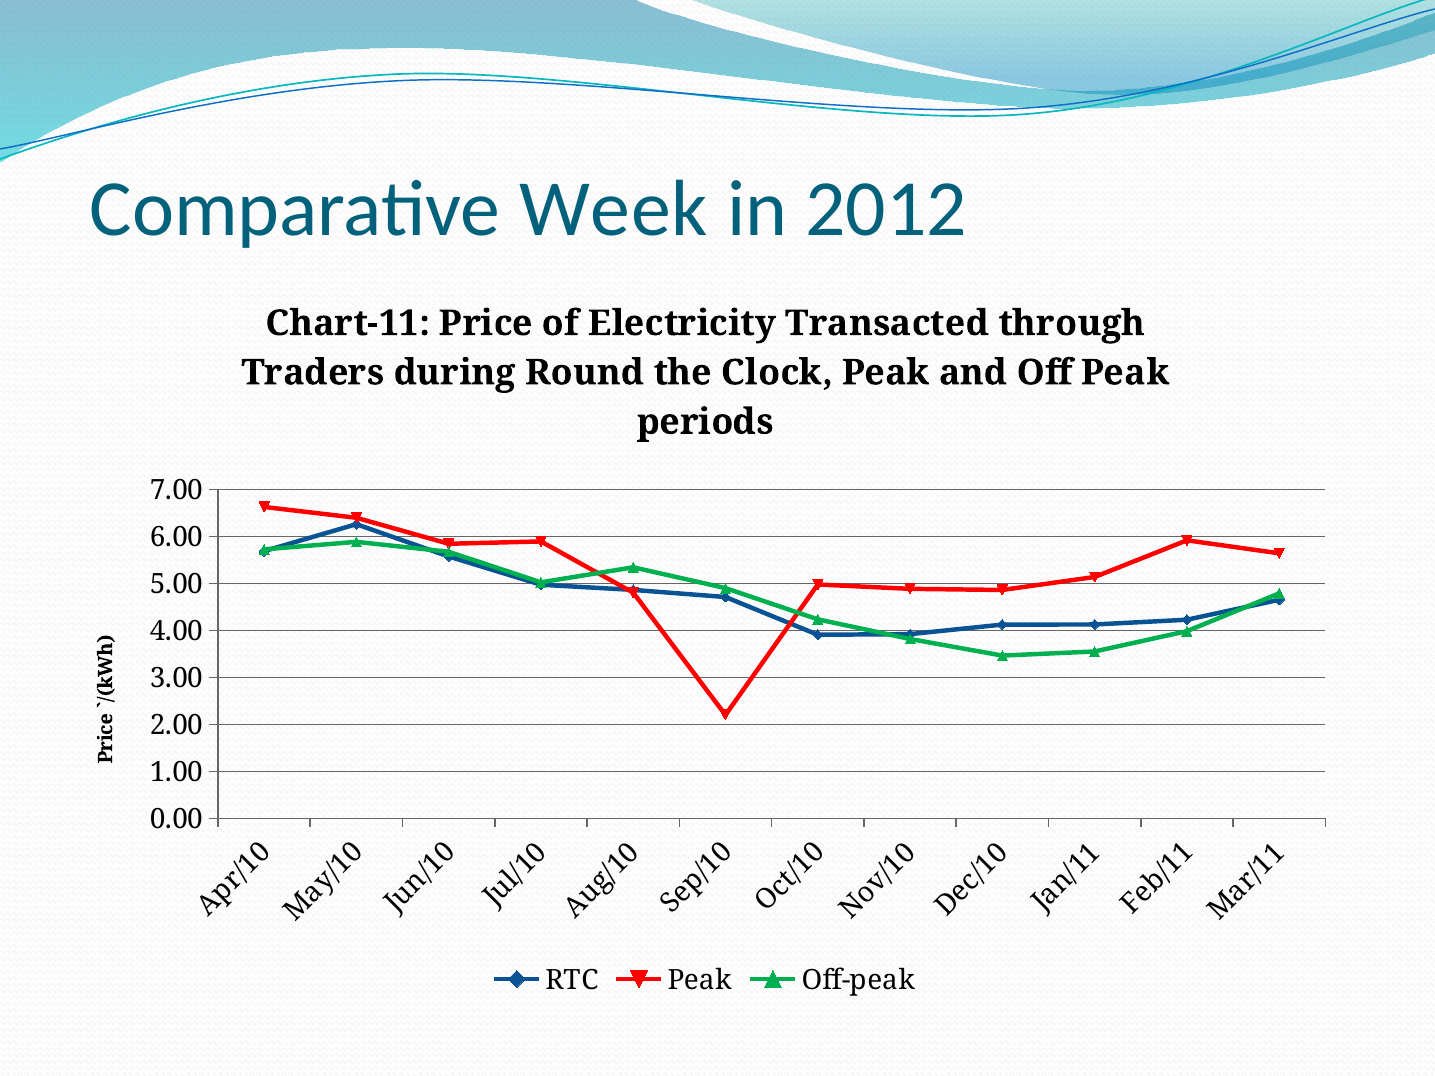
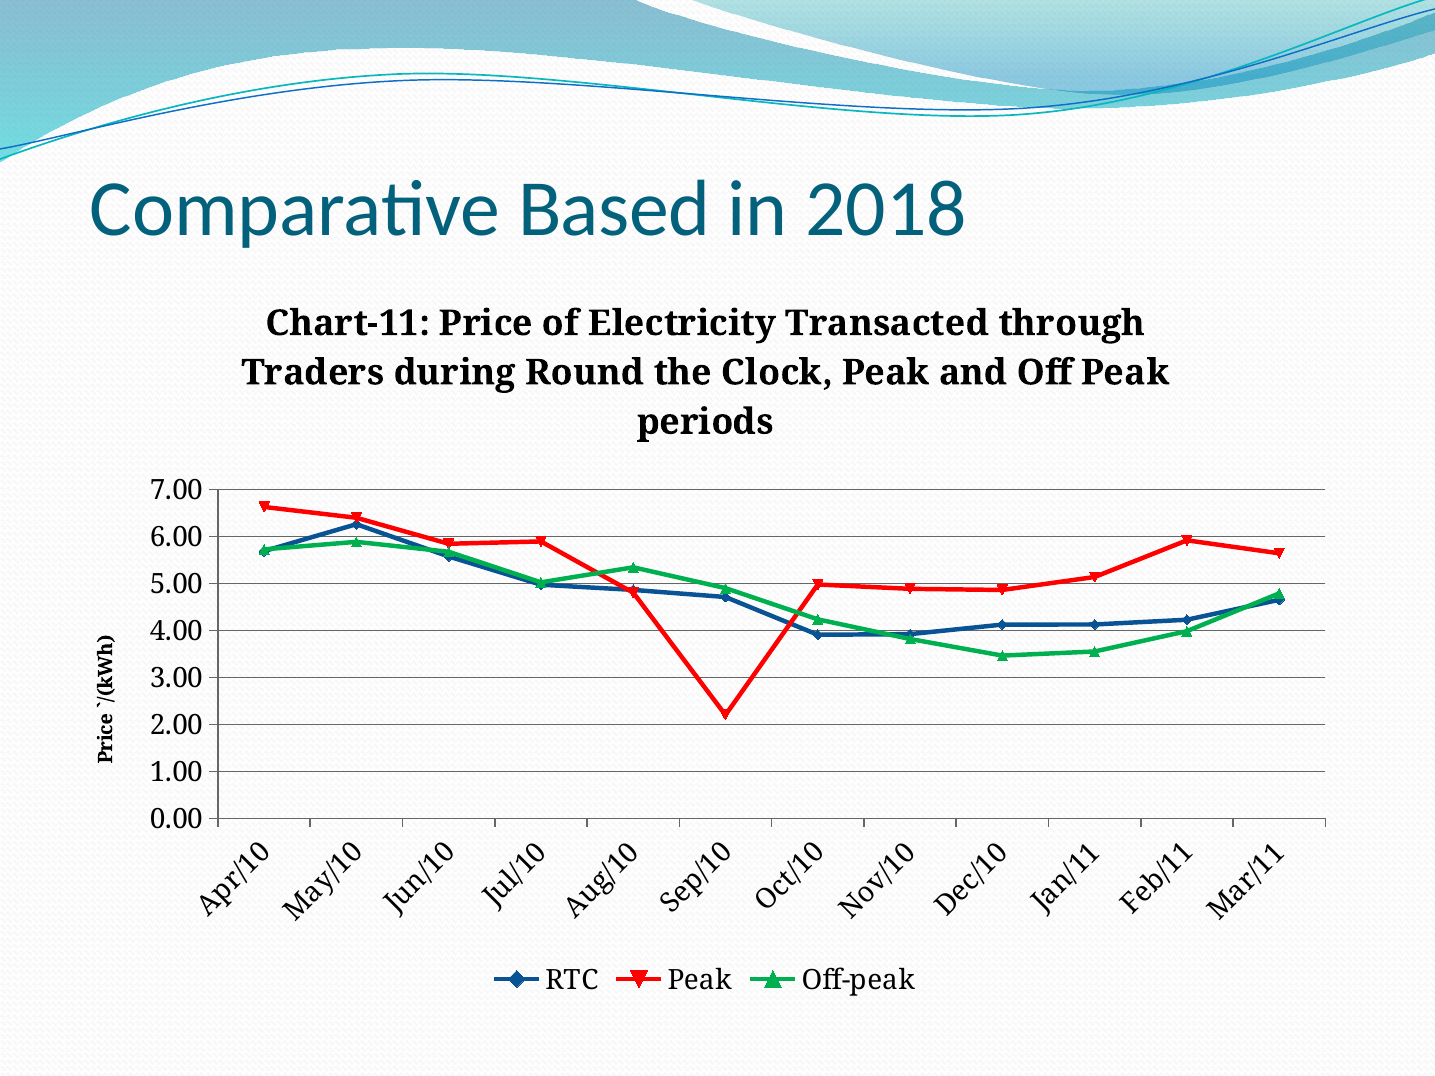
Week: Week -> Based
2012: 2012 -> 2018
